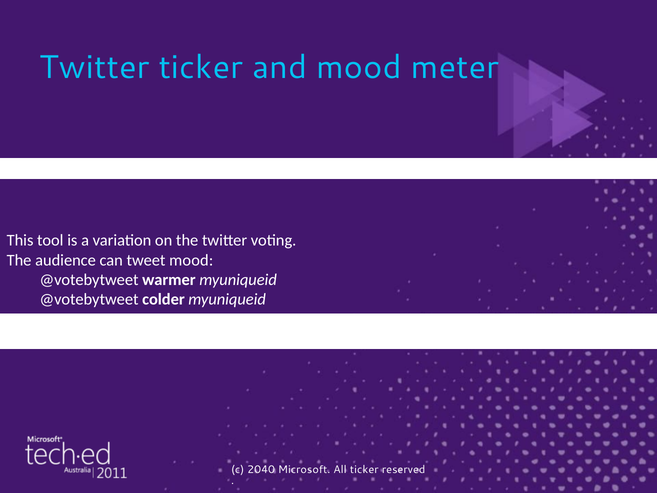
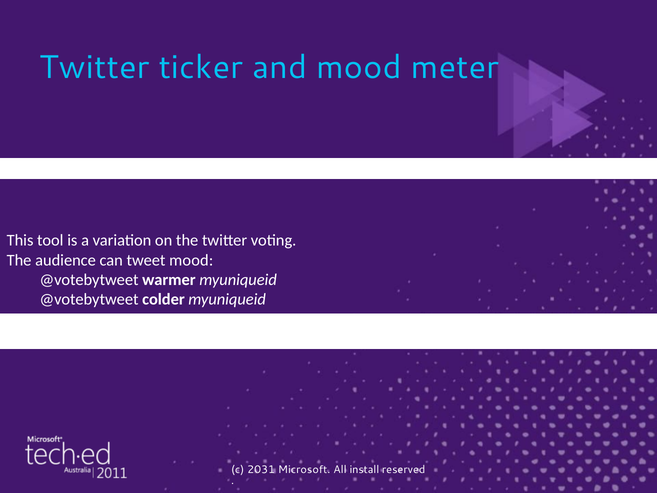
2040: 2040 -> 2031
All ticker: ticker -> install
